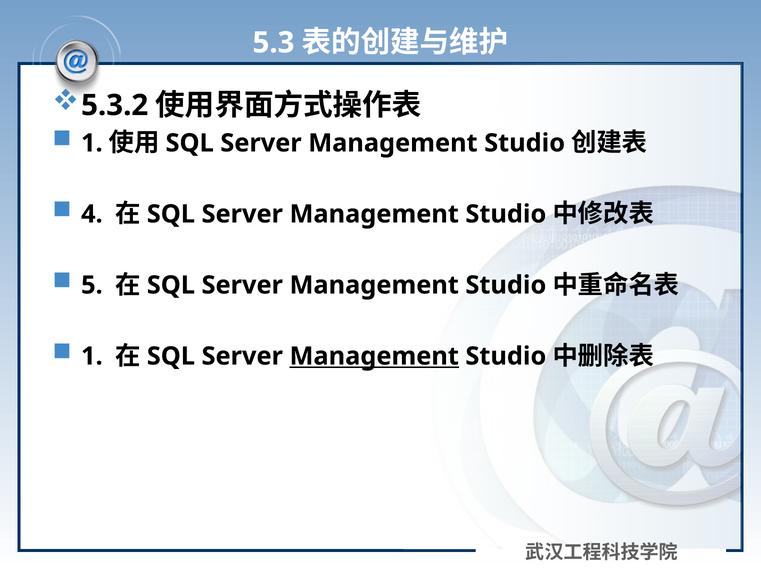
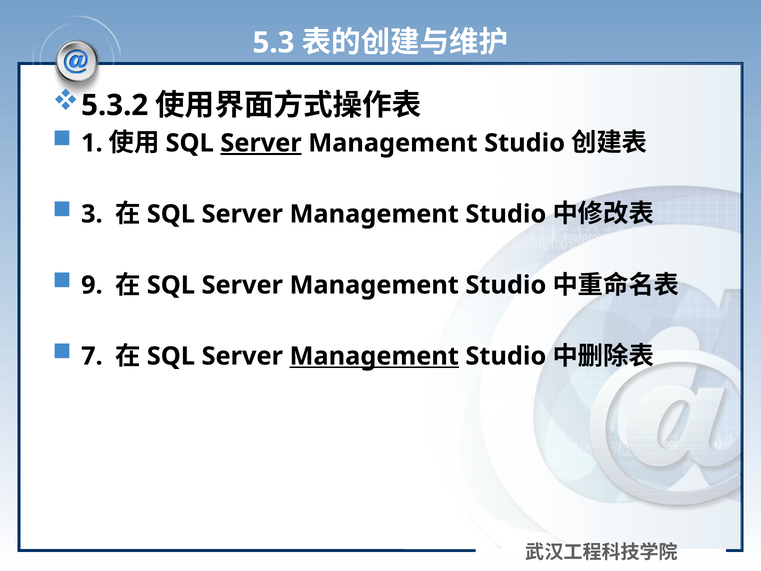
Server at (261, 143) underline: none -> present
4: 4 -> 3
5: 5 -> 9
1 at (92, 356): 1 -> 7
